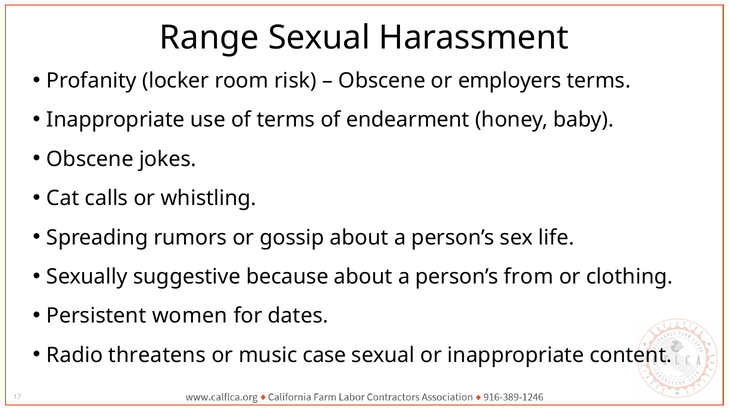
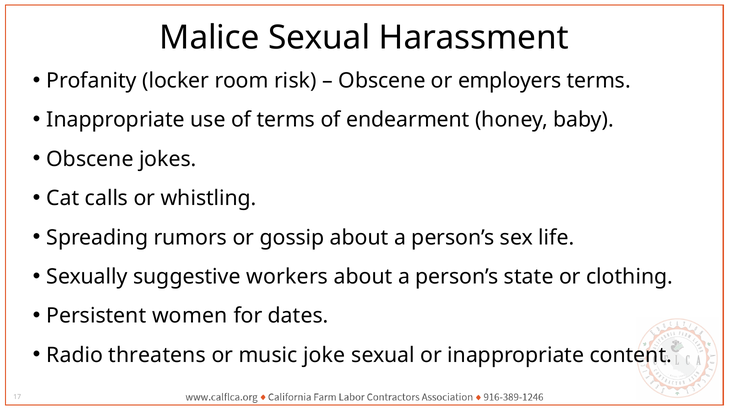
Range: Range -> Malice
because: because -> workers
from: from -> state
case: case -> joke
